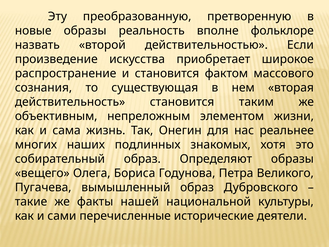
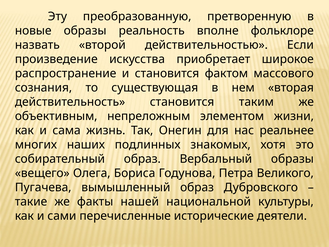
Определяют: Определяют -> Вербальный
